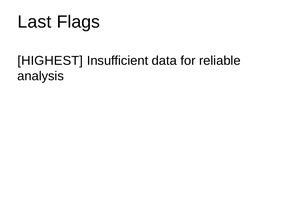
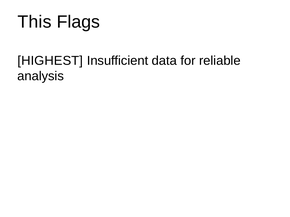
Last: Last -> This
